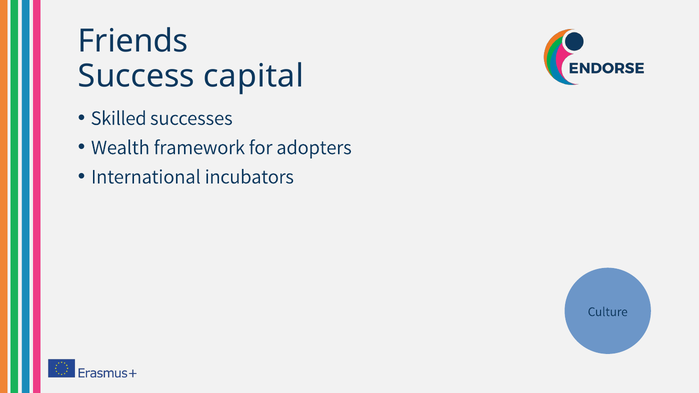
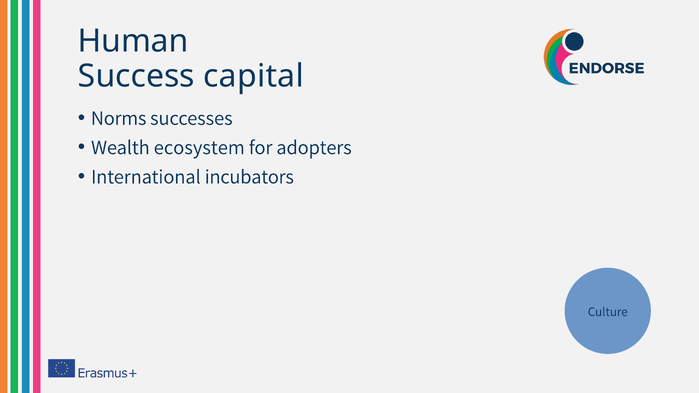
Friends: Friends -> Human
Skilled: Skilled -> Norms
framework: framework -> ecosystem
